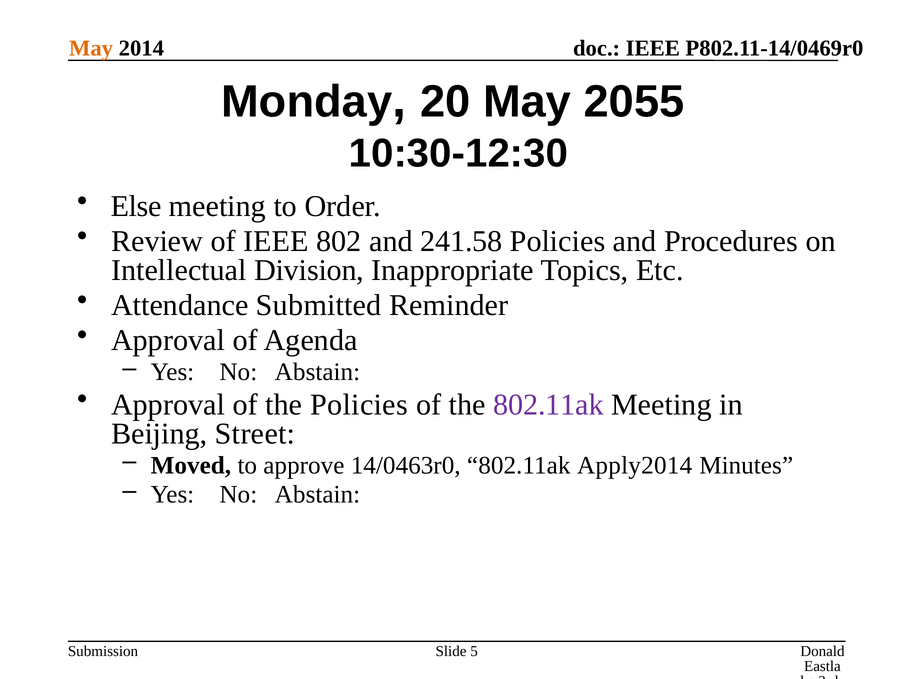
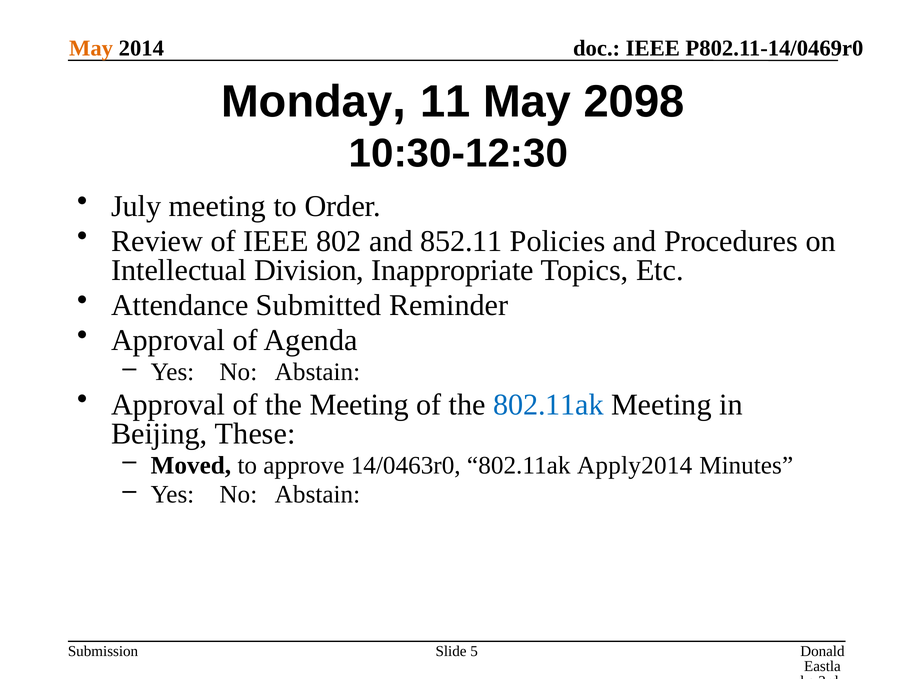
20: 20 -> 11
2055: 2055 -> 2098
Else: Else -> July
241.58: 241.58 -> 852.11
the Policies: Policies -> Meeting
802.11ak at (548, 405) colour: purple -> blue
Street: Street -> These
